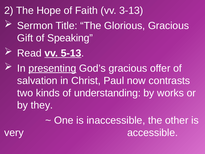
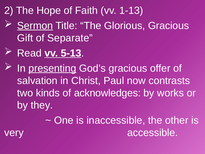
3-13: 3-13 -> 1-13
Sermon underline: none -> present
Speaking: Speaking -> Separate
understanding: understanding -> acknowledges
